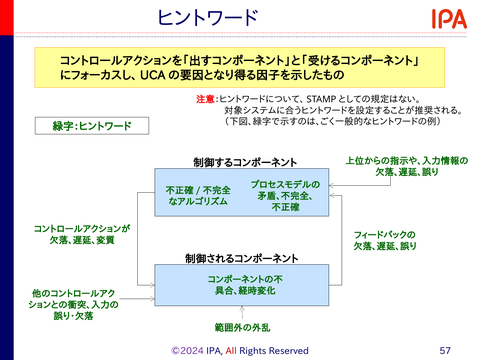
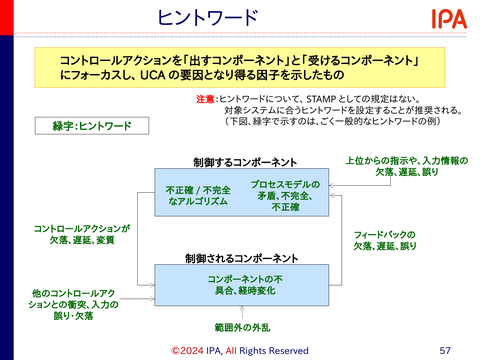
©2024 colour: purple -> red
